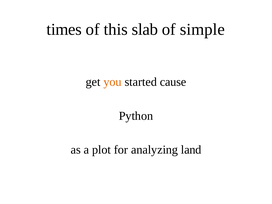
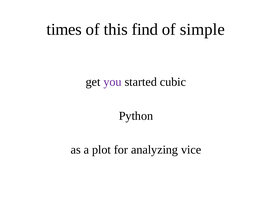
slab: slab -> find
you colour: orange -> purple
cause: cause -> cubic
land: land -> vice
